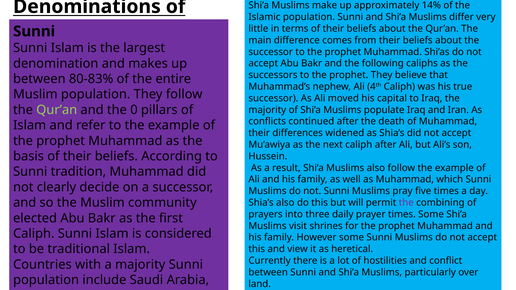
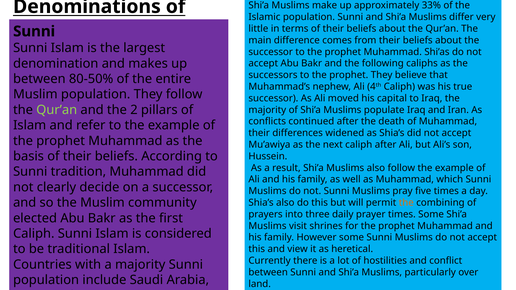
14%: 14% -> 33%
80-83%: 80-83% -> 80-50%
0: 0 -> 2
the at (406, 203) colour: purple -> orange
